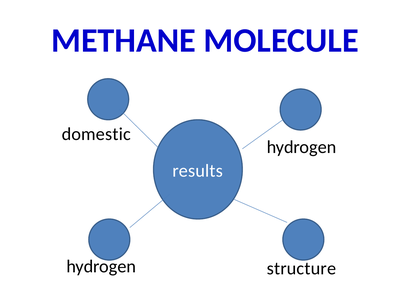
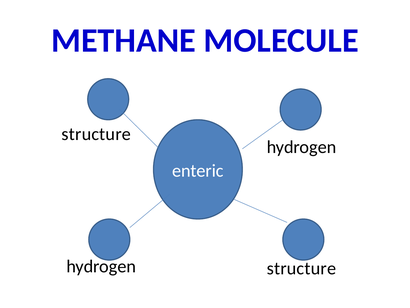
domestic at (96, 134): domestic -> structure
results: results -> enteric
